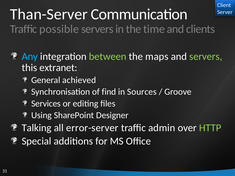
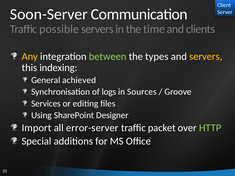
Than-Server: Than-Server -> Soon-Server
Any colour: light blue -> yellow
maps: maps -> types
servers at (206, 57) colour: light green -> yellow
extranet: extranet -> indexing
find: find -> logs
Talking: Talking -> Import
admin: admin -> packet
